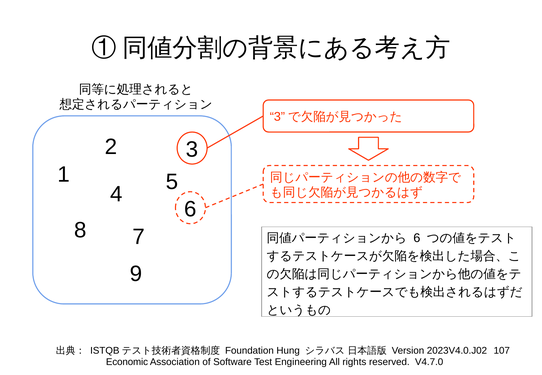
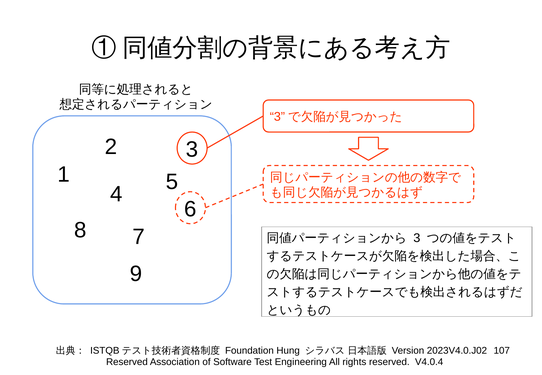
6 at (417, 238): 6 -> 3
Economic at (127, 362): Economic -> Reserved
V4.7.0: V4.7.0 -> V4.0.4
